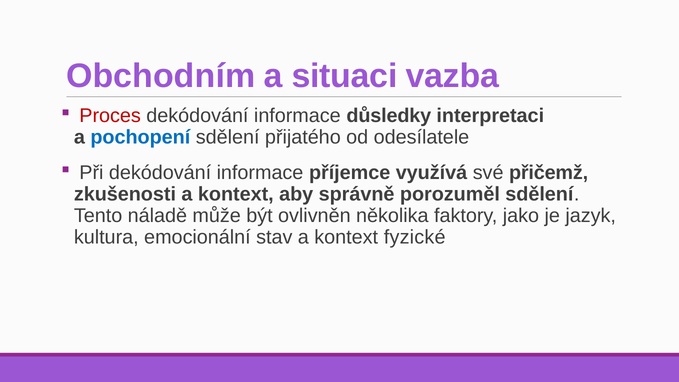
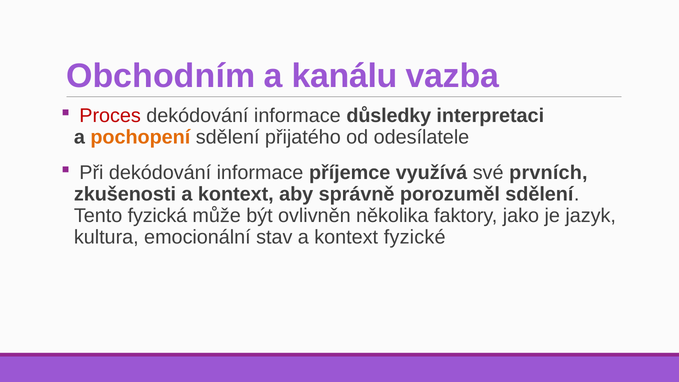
situaci: situaci -> kanálu
pochopení colour: blue -> orange
přičemž: přičemž -> prvních
náladě: náladě -> fyzická
